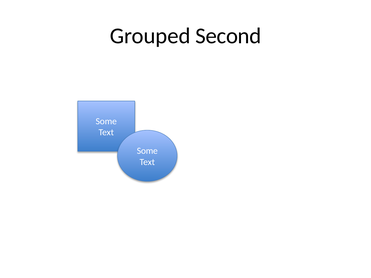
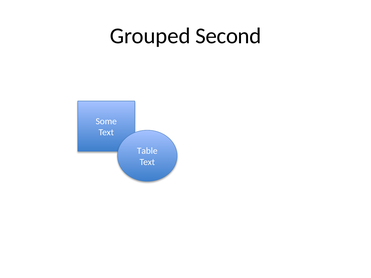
Some at (147, 151): Some -> Table
